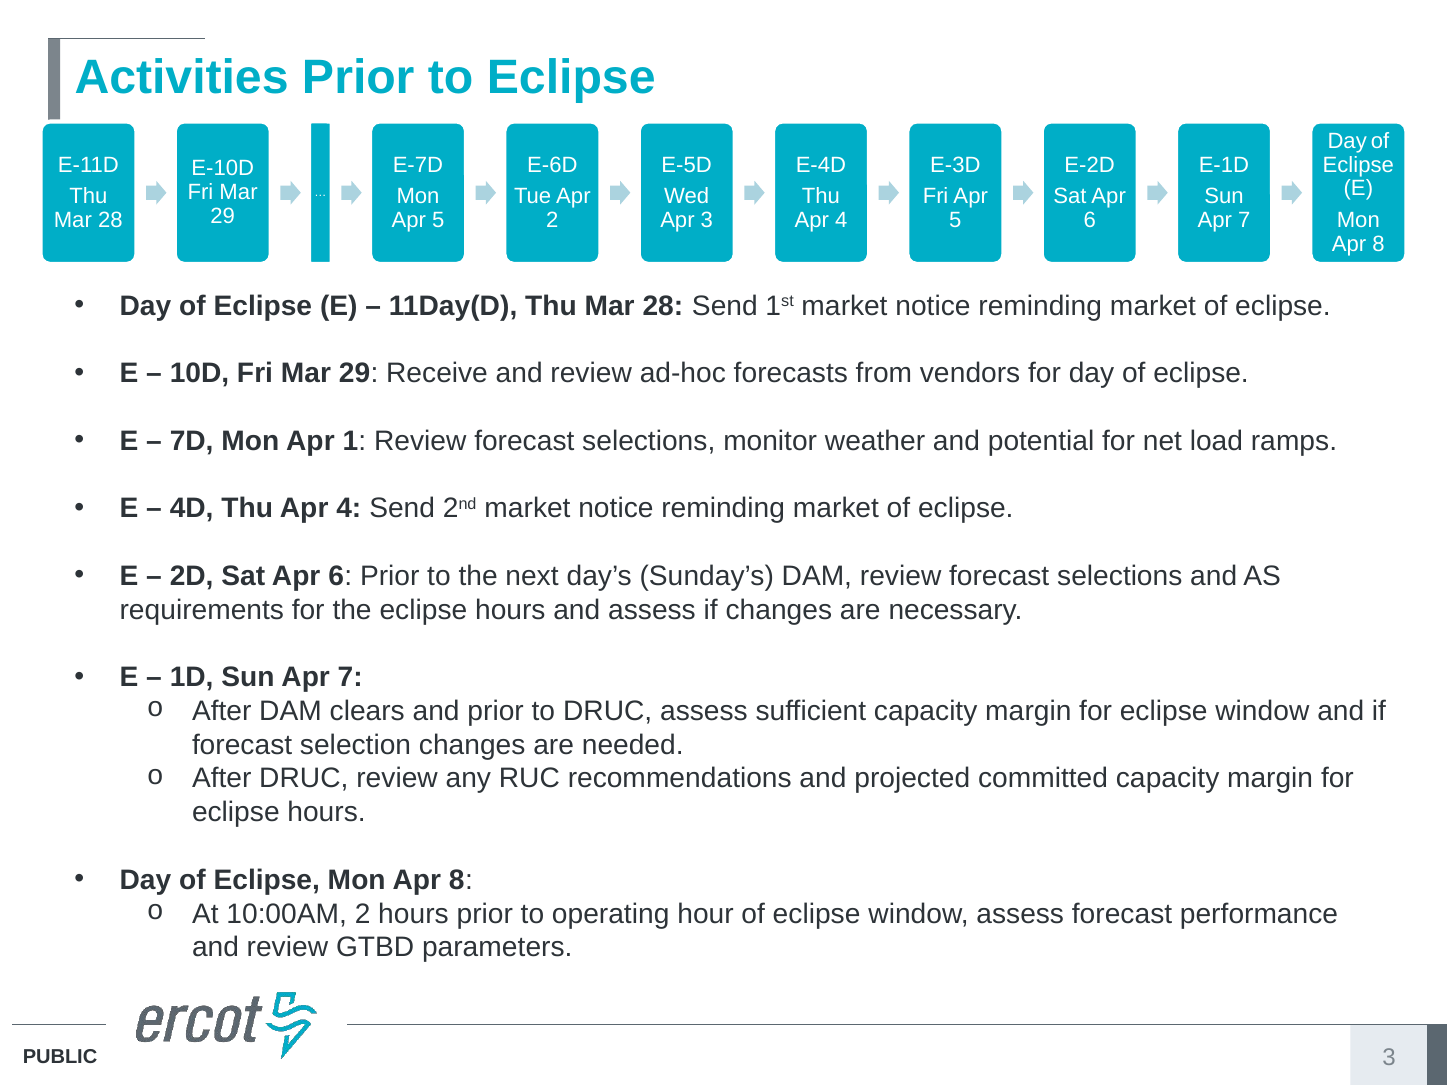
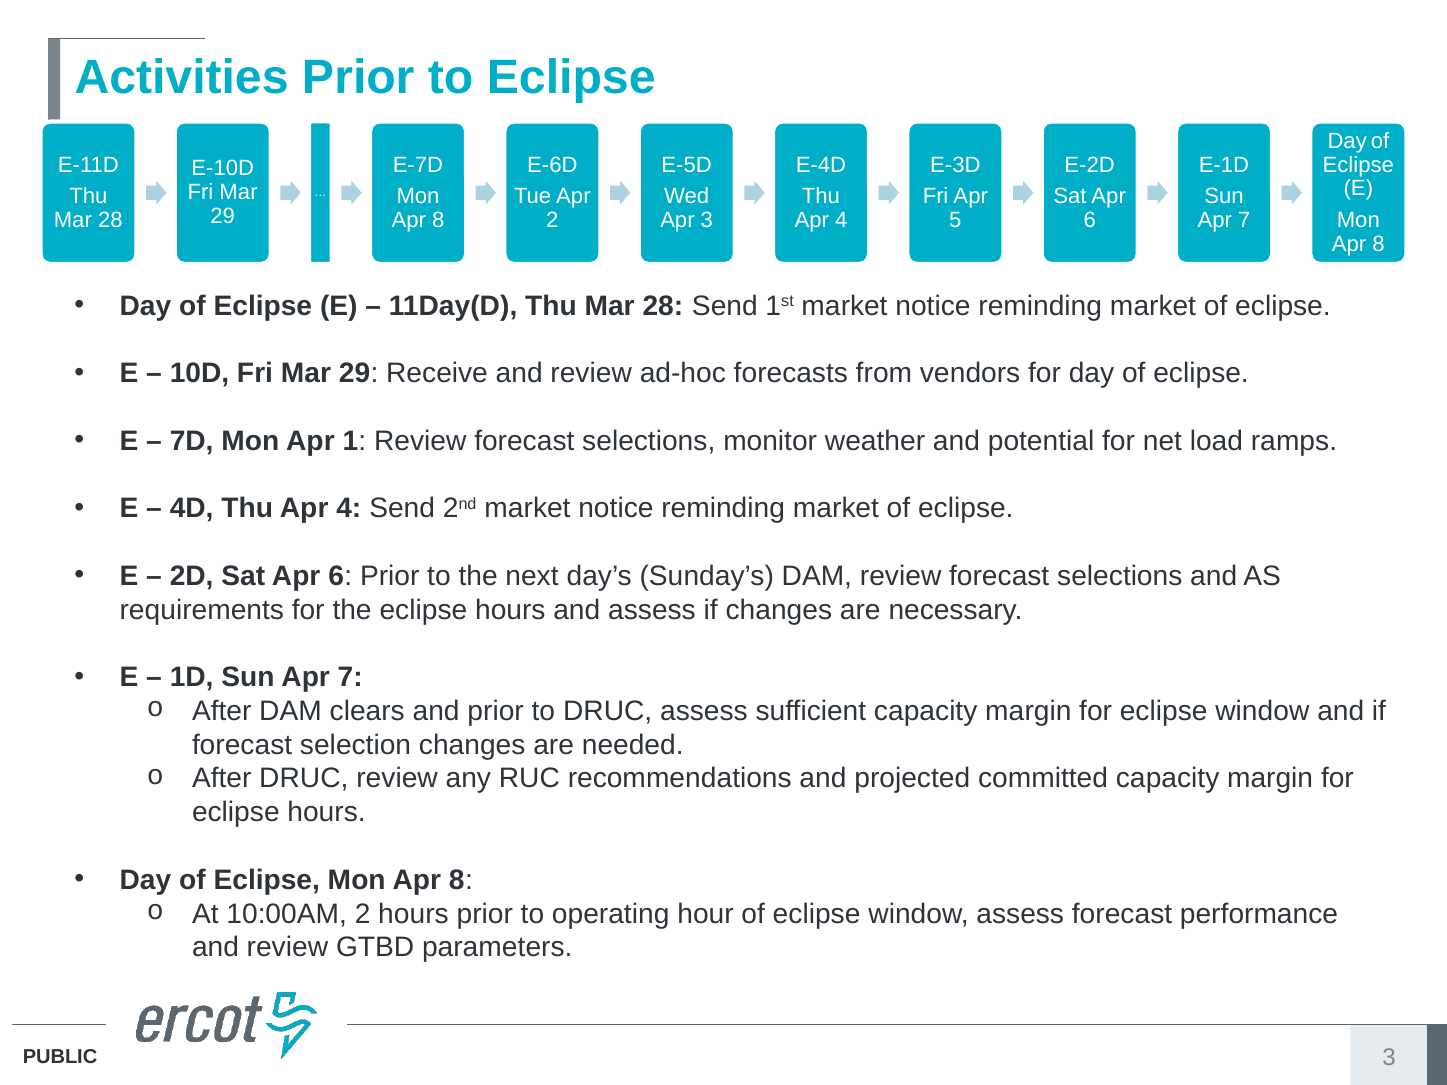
5 at (438, 220): 5 -> 8
